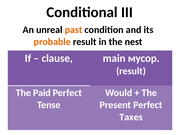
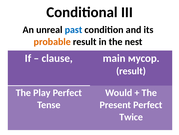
past colour: orange -> blue
Paid: Paid -> Play
Taxes: Taxes -> Twice
